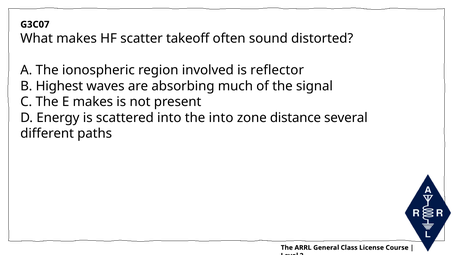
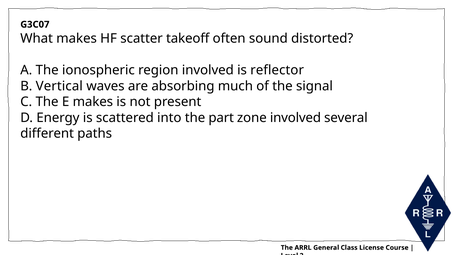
Highest: Highest -> Vertical
the into: into -> part
zone distance: distance -> involved
